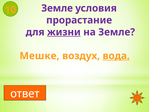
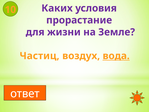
Земле at (57, 8): Земле -> Каких
жизни underline: present -> none
Мешке: Мешке -> Частиц
